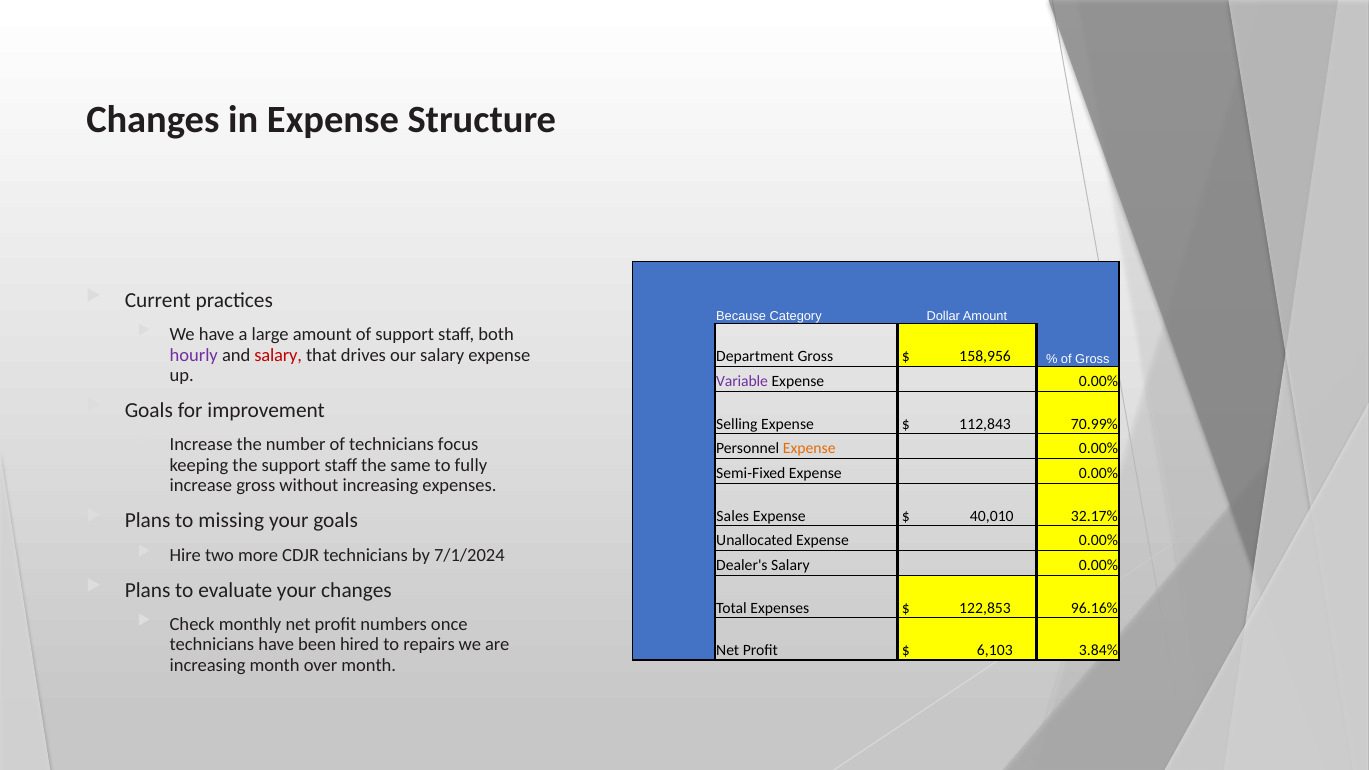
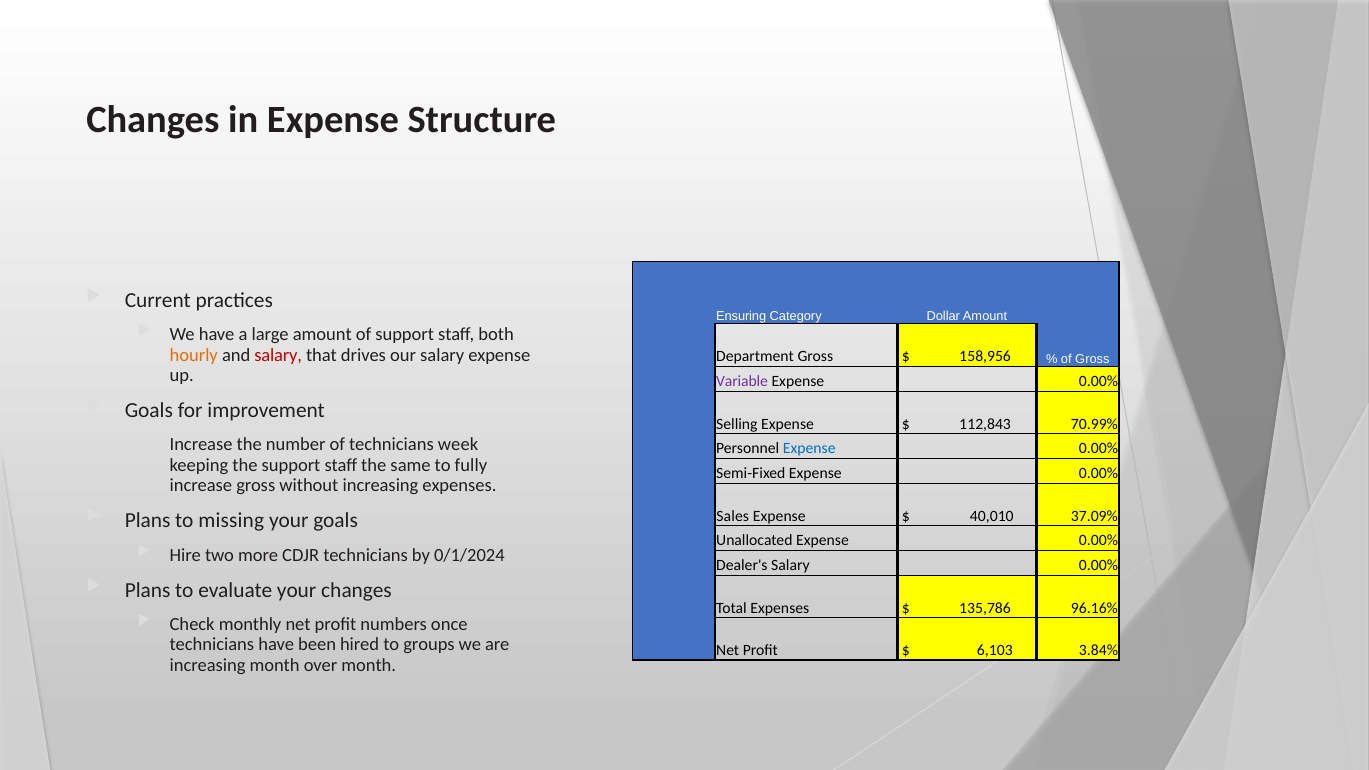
Because: Because -> Ensuring
hourly colour: purple -> orange
focus: focus -> week
Expense at (809, 449) colour: orange -> blue
32.17%: 32.17% -> 37.09%
7/1/2024: 7/1/2024 -> 0/1/2024
122,853: 122,853 -> 135,786
repairs: repairs -> groups
